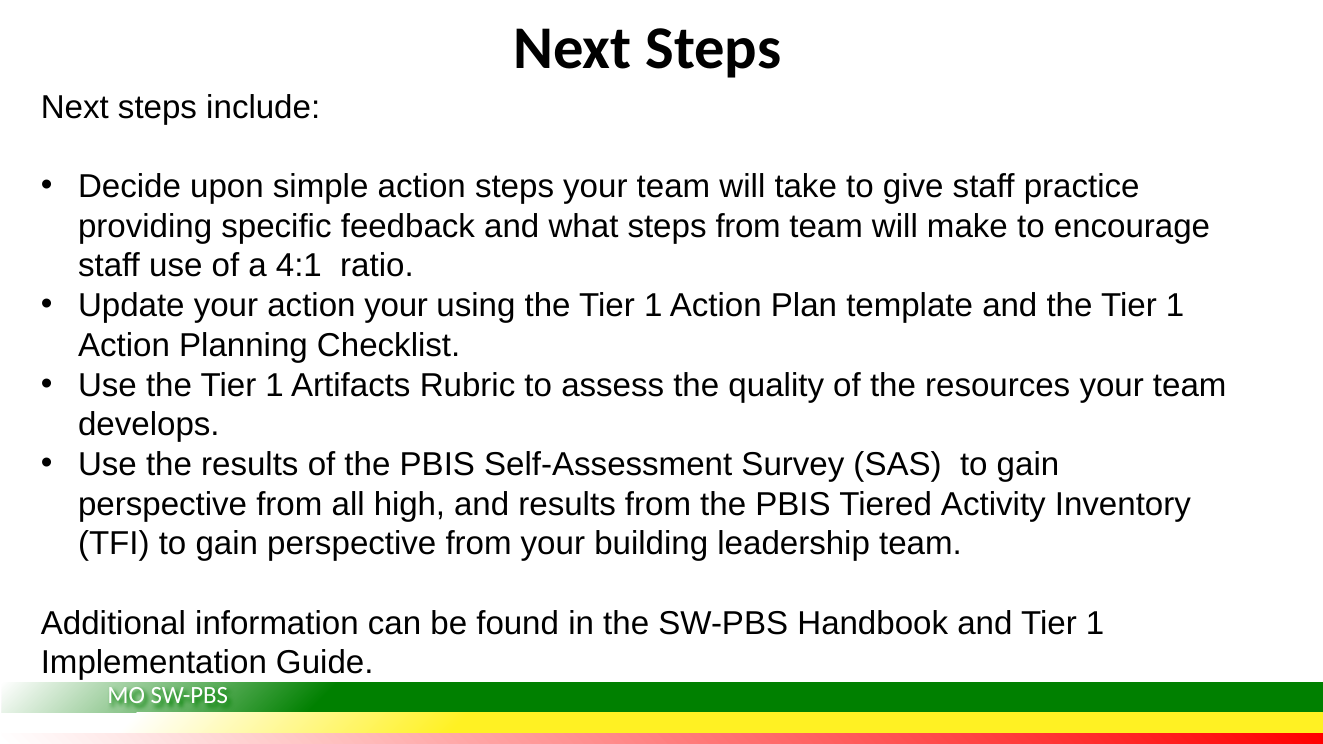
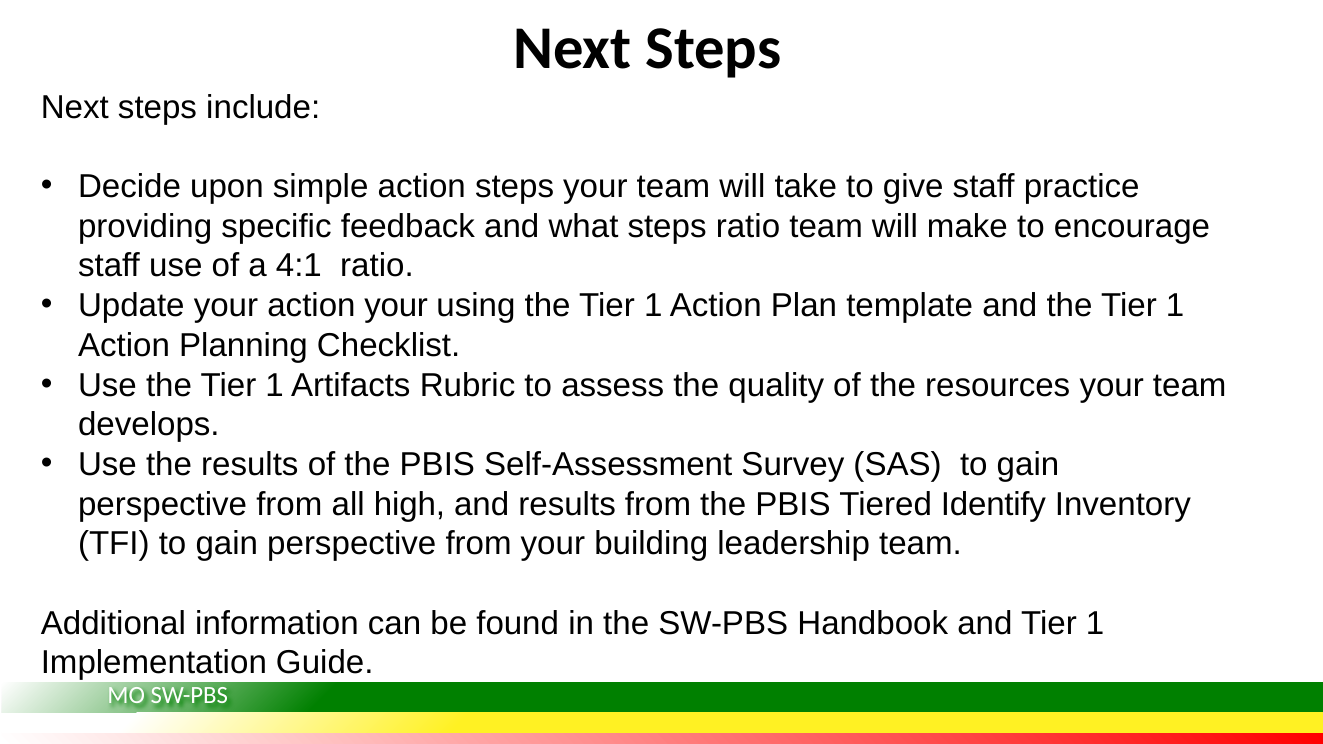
steps from: from -> ratio
Activity: Activity -> Identify
